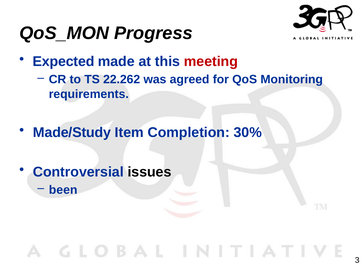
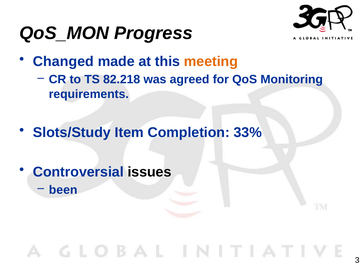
Expected: Expected -> Changed
meeting colour: red -> orange
22.262: 22.262 -> 82.218
Made/Study: Made/Study -> Slots/Study
30%: 30% -> 33%
